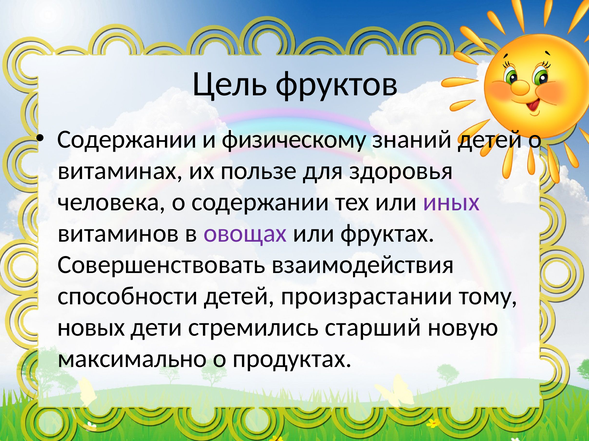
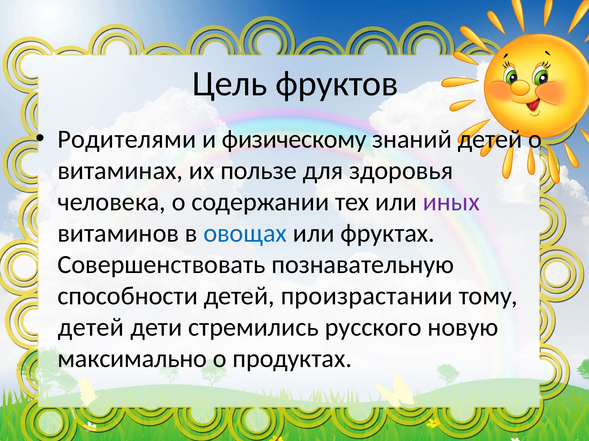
Содержании at (127, 139): Содержании -> Родителями
овощах colour: purple -> blue
взаимодействия: взаимодействия -> познавательную
новых at (91, 328): новых -> детей
старший: старший -> русского
